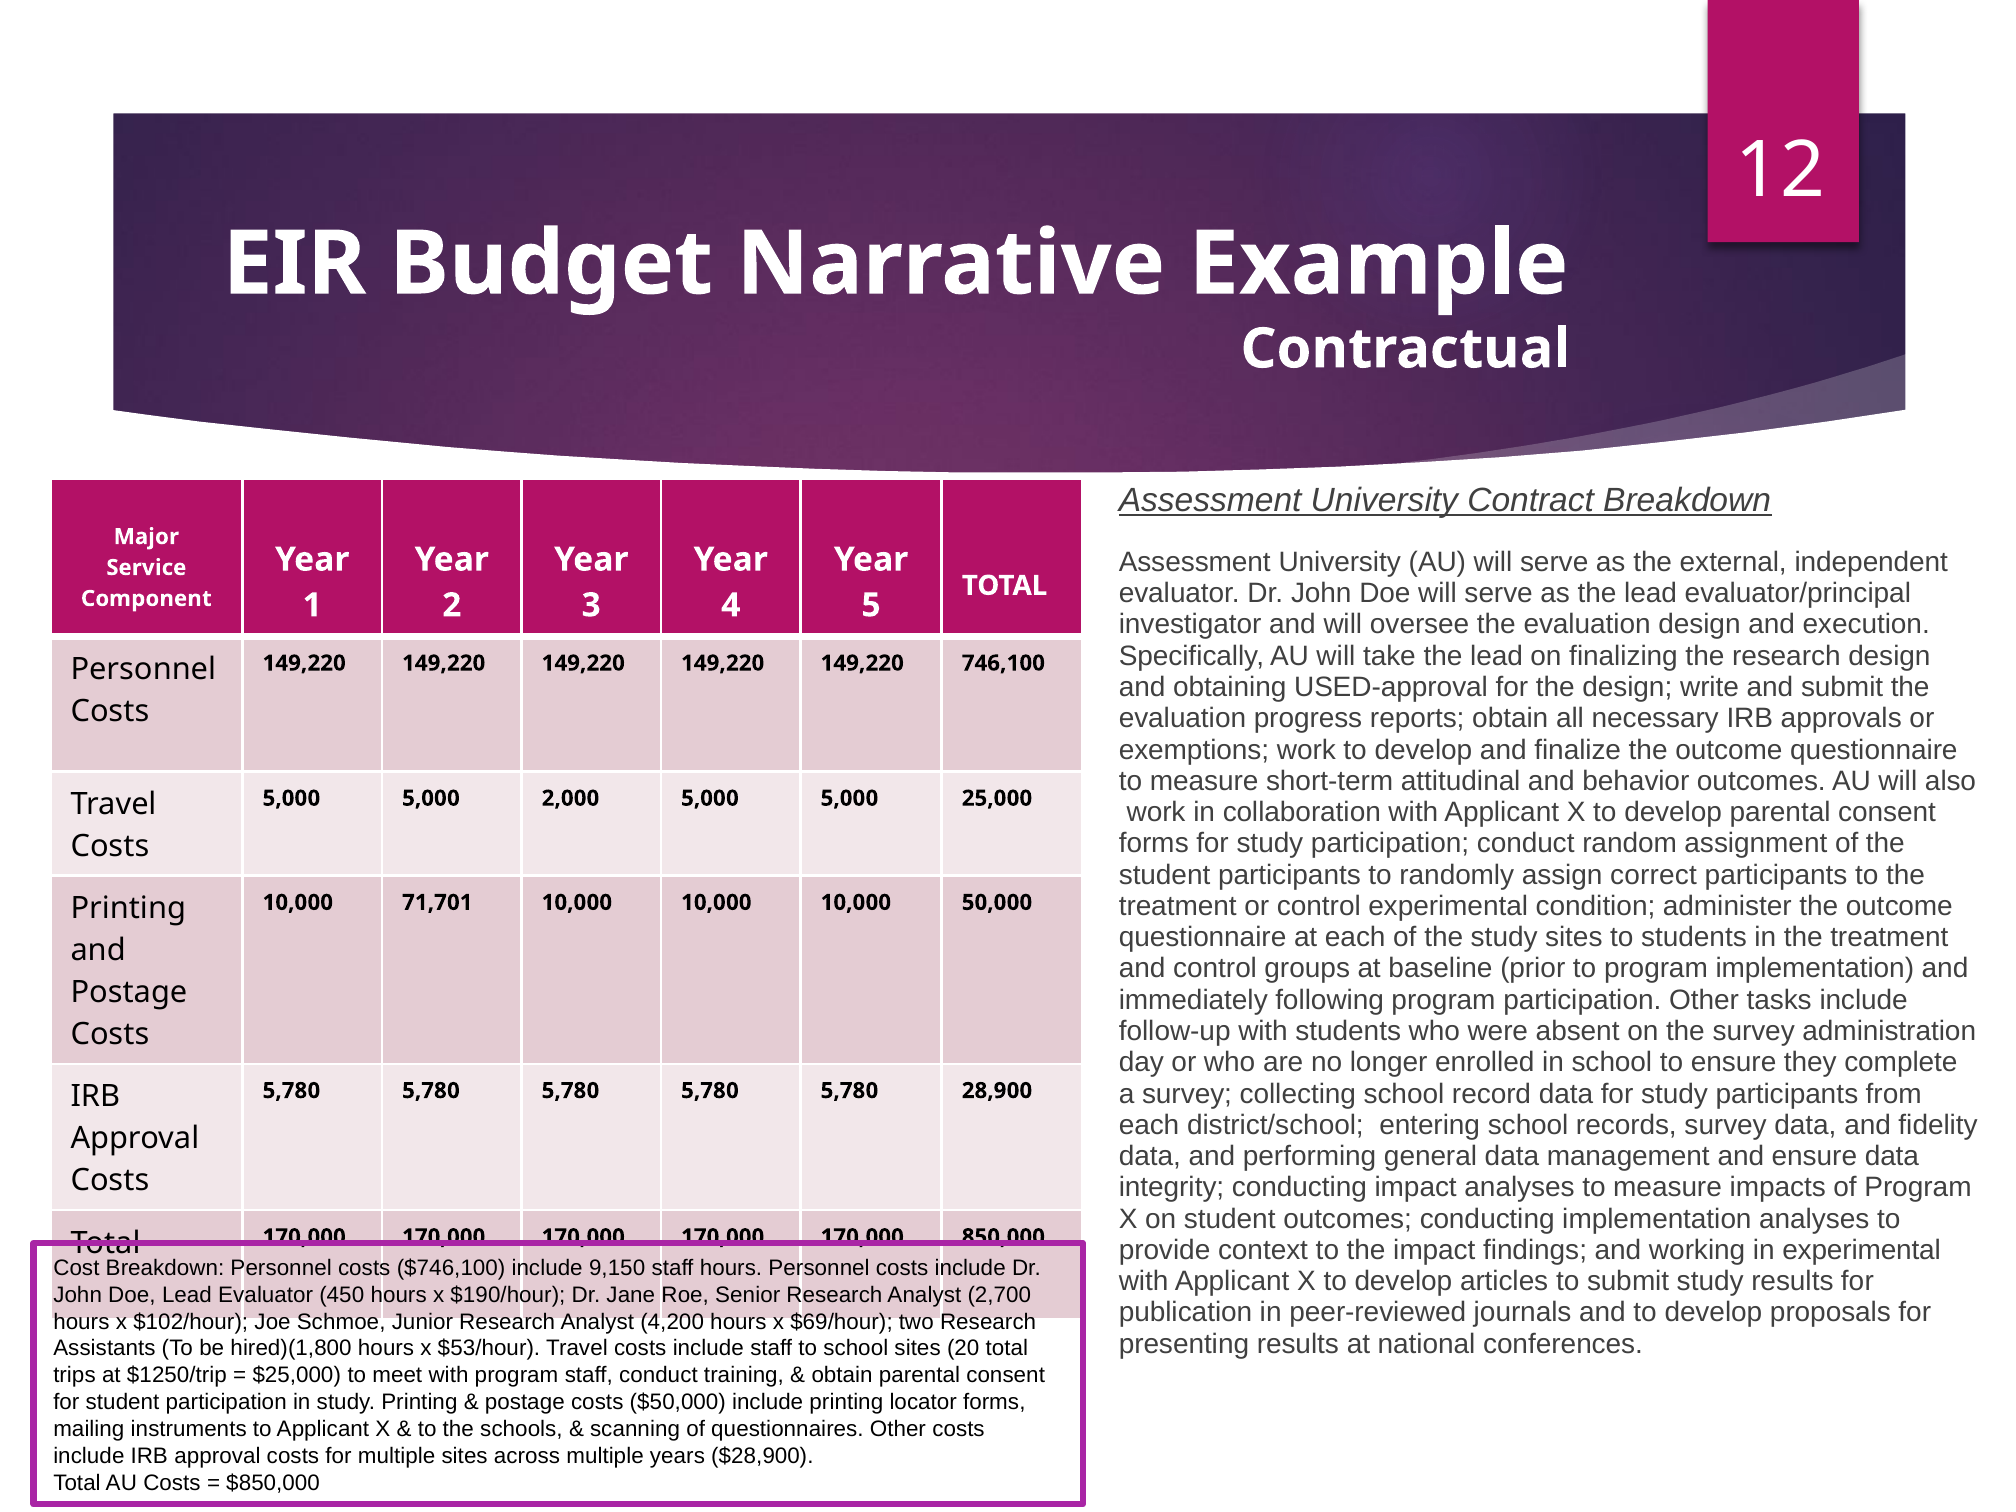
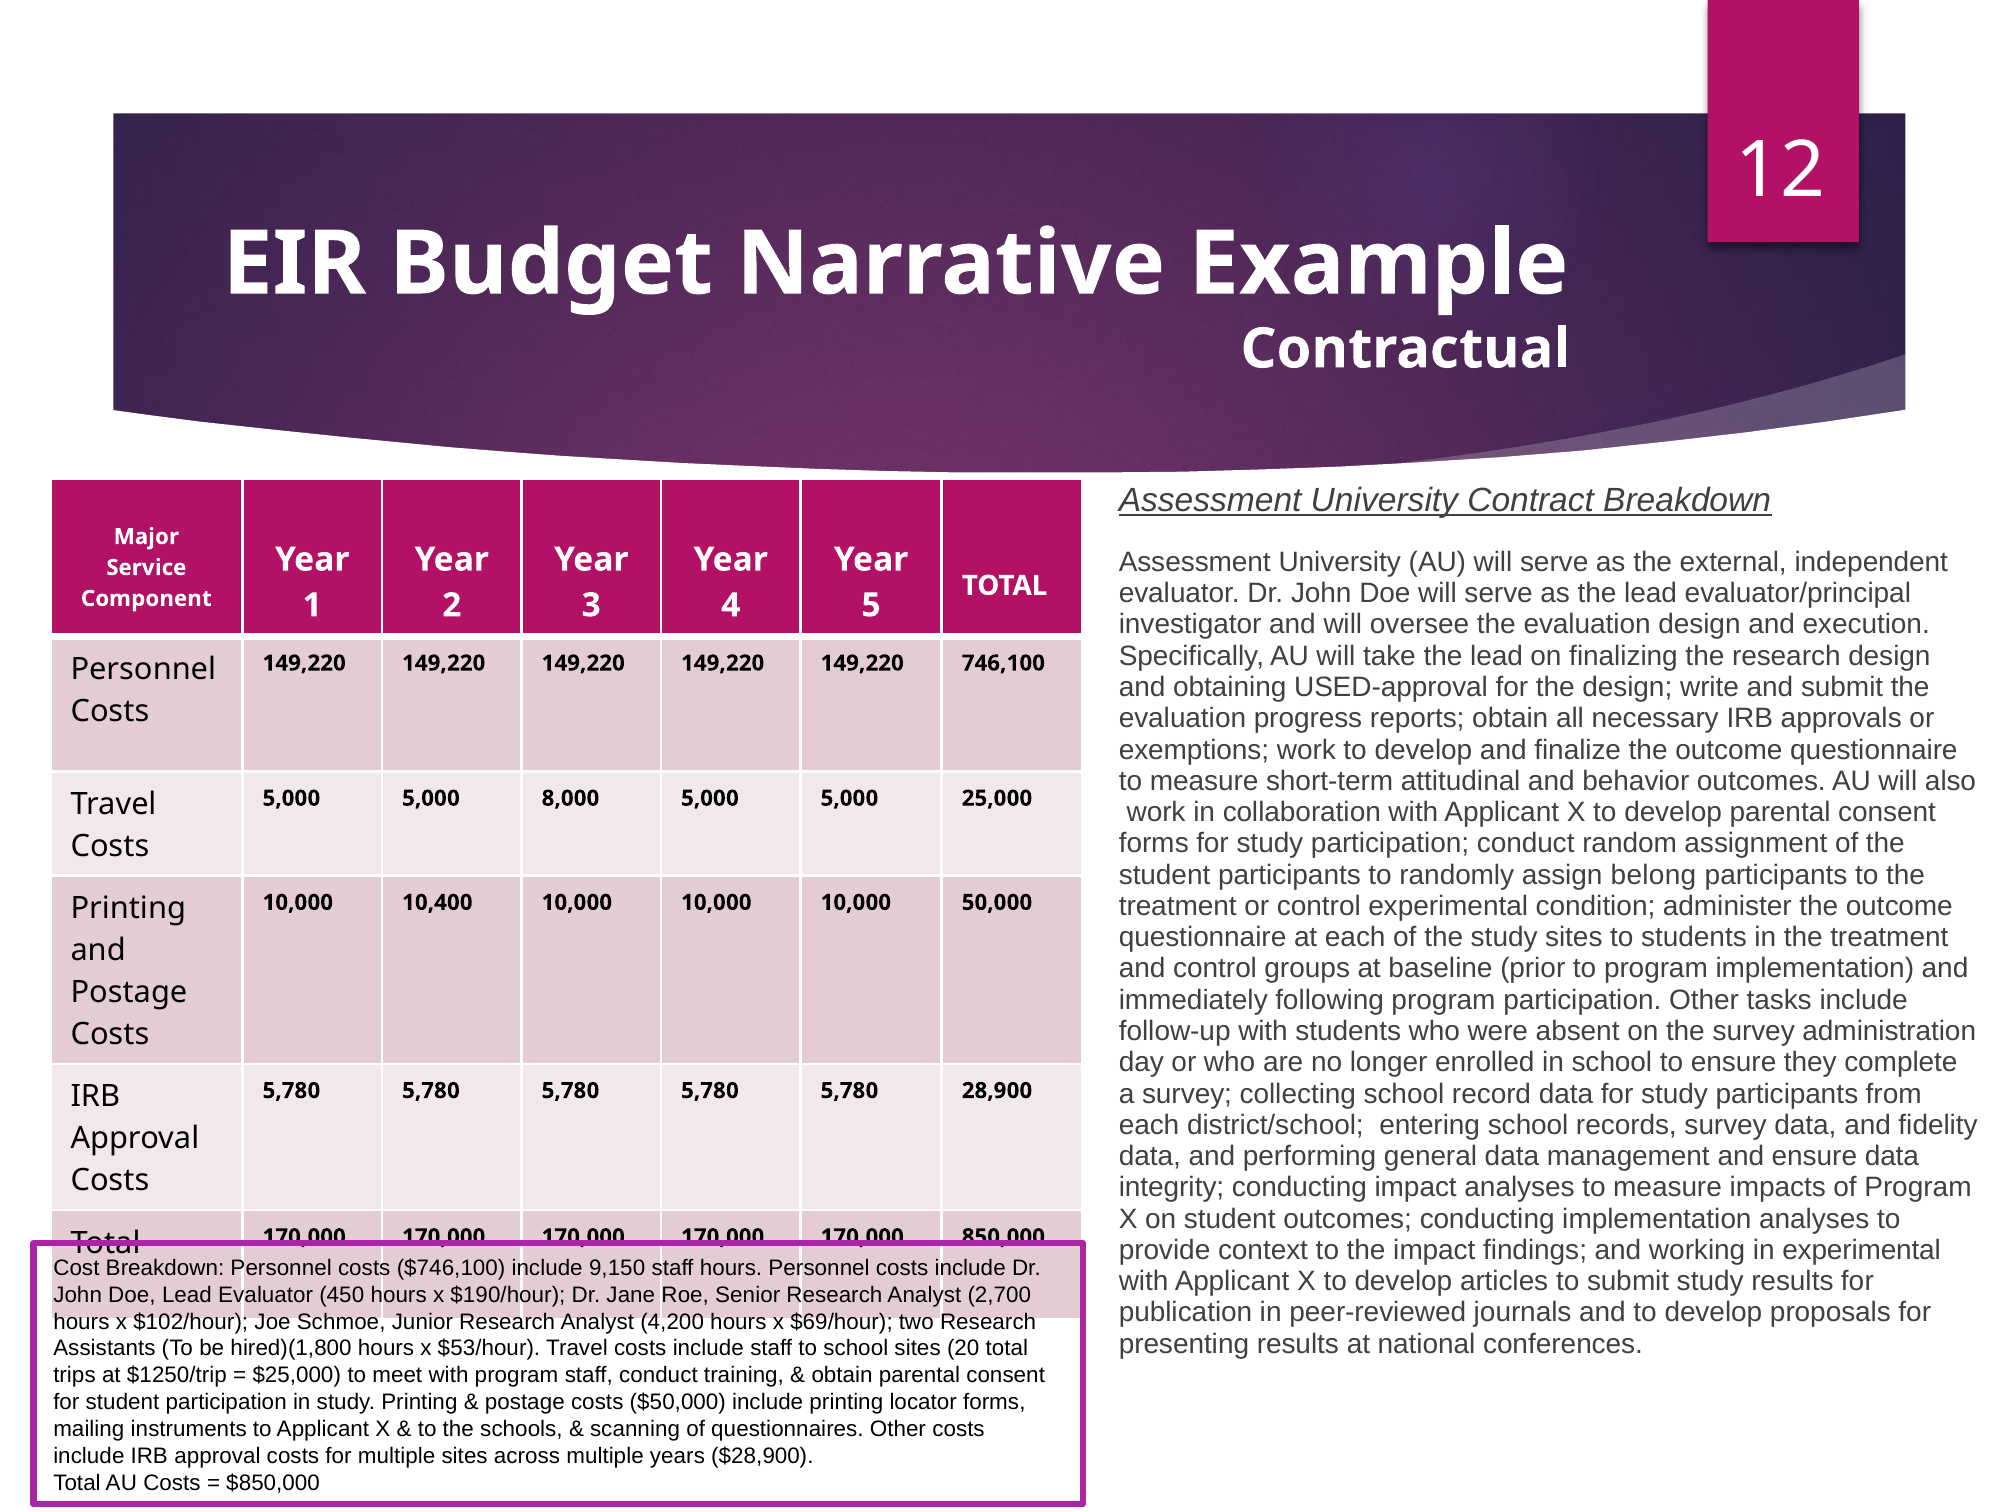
2,000: 2,000 -> 8,000
correct: correct -> belong
71,701: 71,701 -> 10,400
